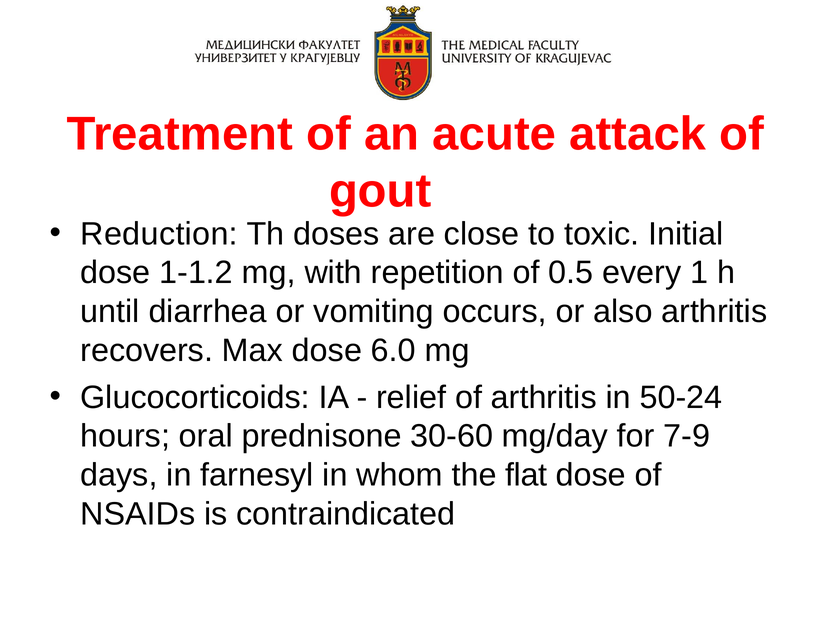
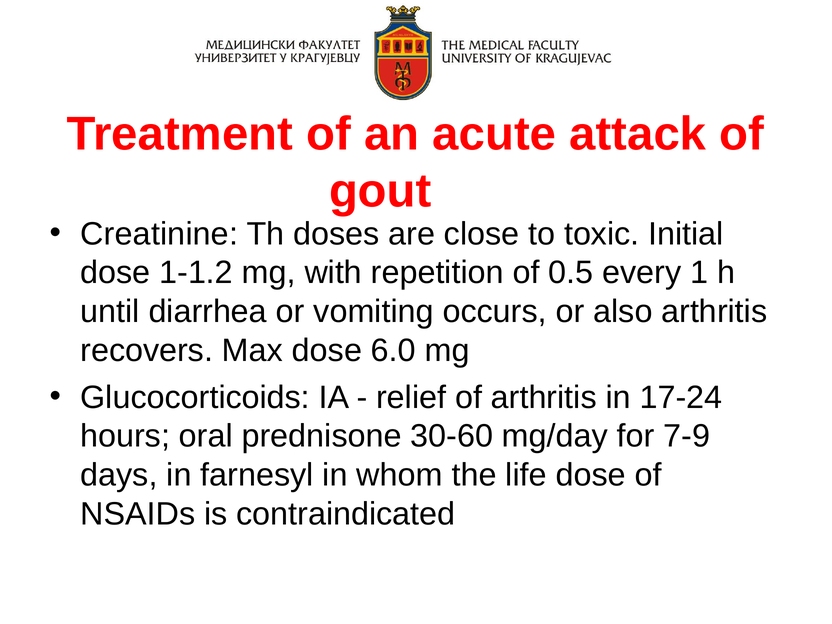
Reduction: Reduction -> Creatinine
50-24: 50-24 -> 17-24
flat: flat -> life
